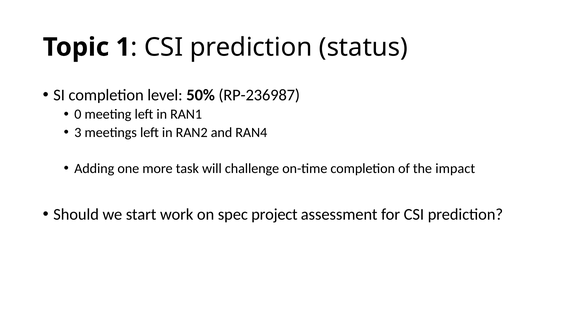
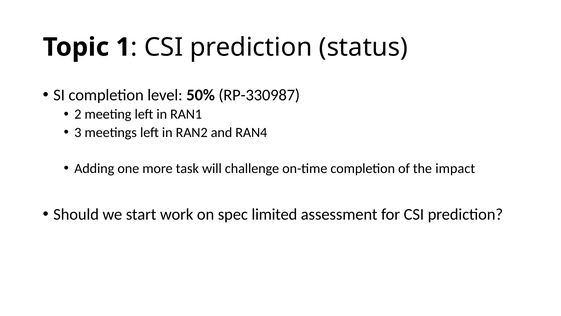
RP-236987: RP-236987 -> RP-330987
0: 0 -> 2
project: project -> limited
